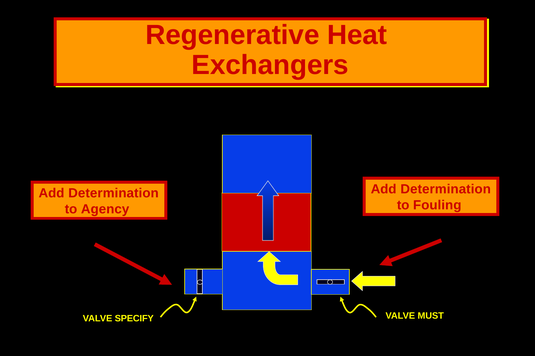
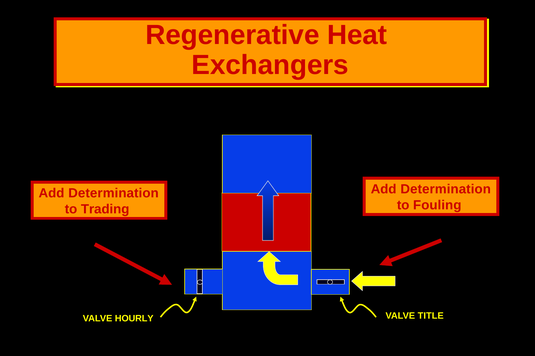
Agency: Agency -> Trading
SPECIFY: SPECIFY -> HOURLY
MUST: MUST -> TITLE
